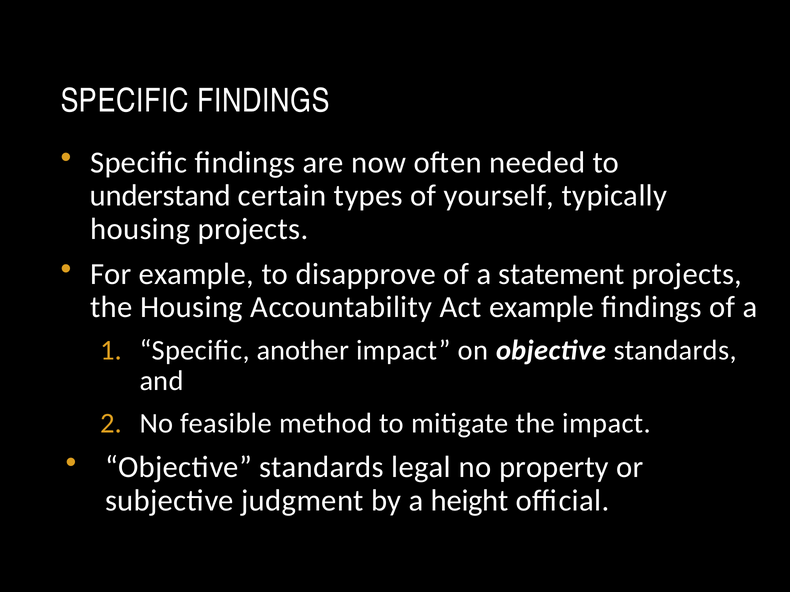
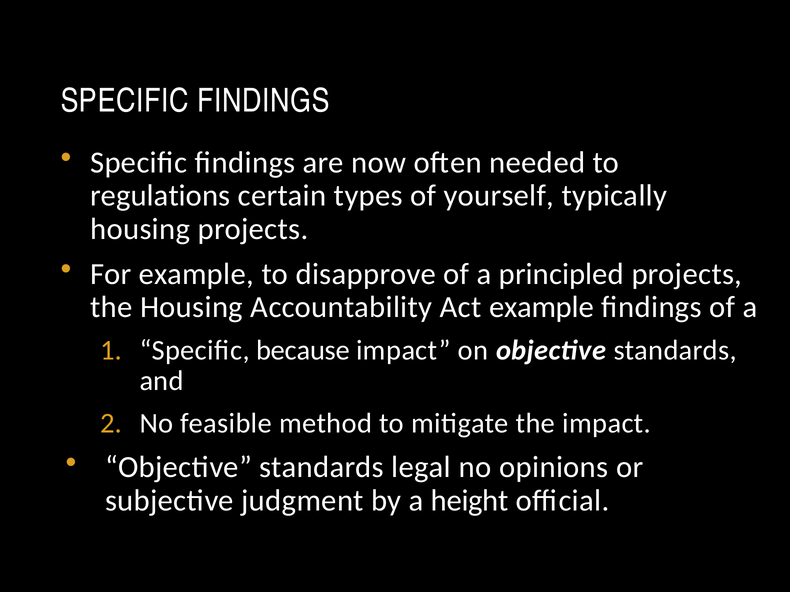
understand: understand -> regulations
statement: statement -> principled
another: another -> because
property: property -> opinions
